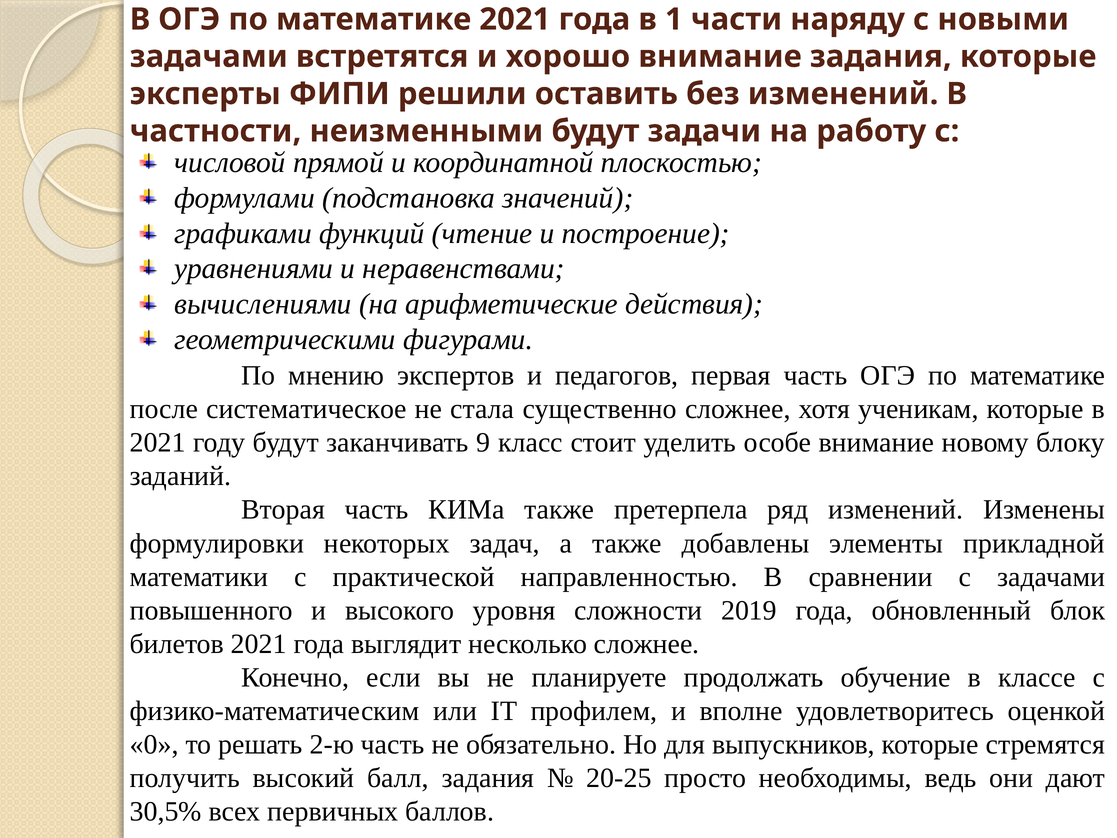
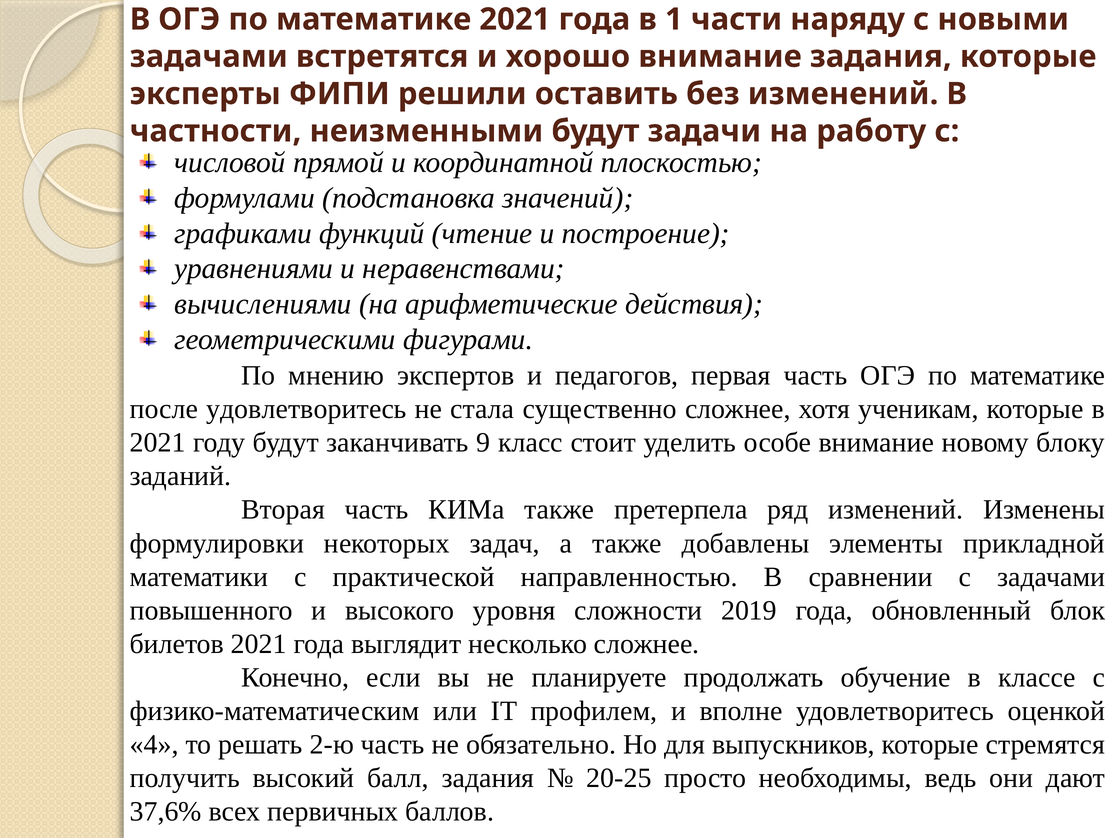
после систематическое: систематическое -> удовлетворитесь
0: 0 -> 4
30,5%: 30,5% -> 37,6%
